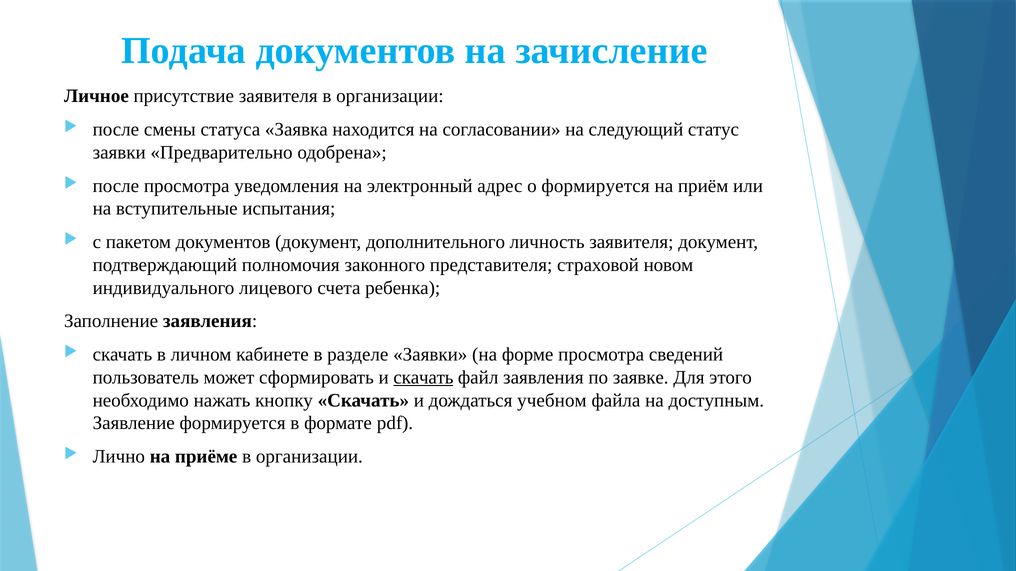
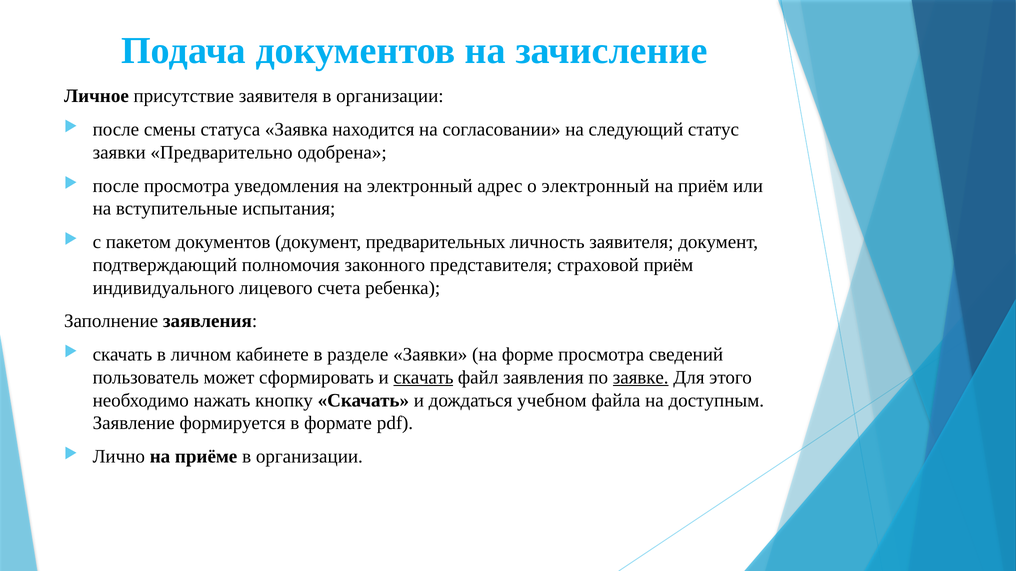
о формируется: формируется -> электронный
дополнительного: дополнительного -> предварительных
страховой новом: новом -> приём
заявке underline: none -> present
